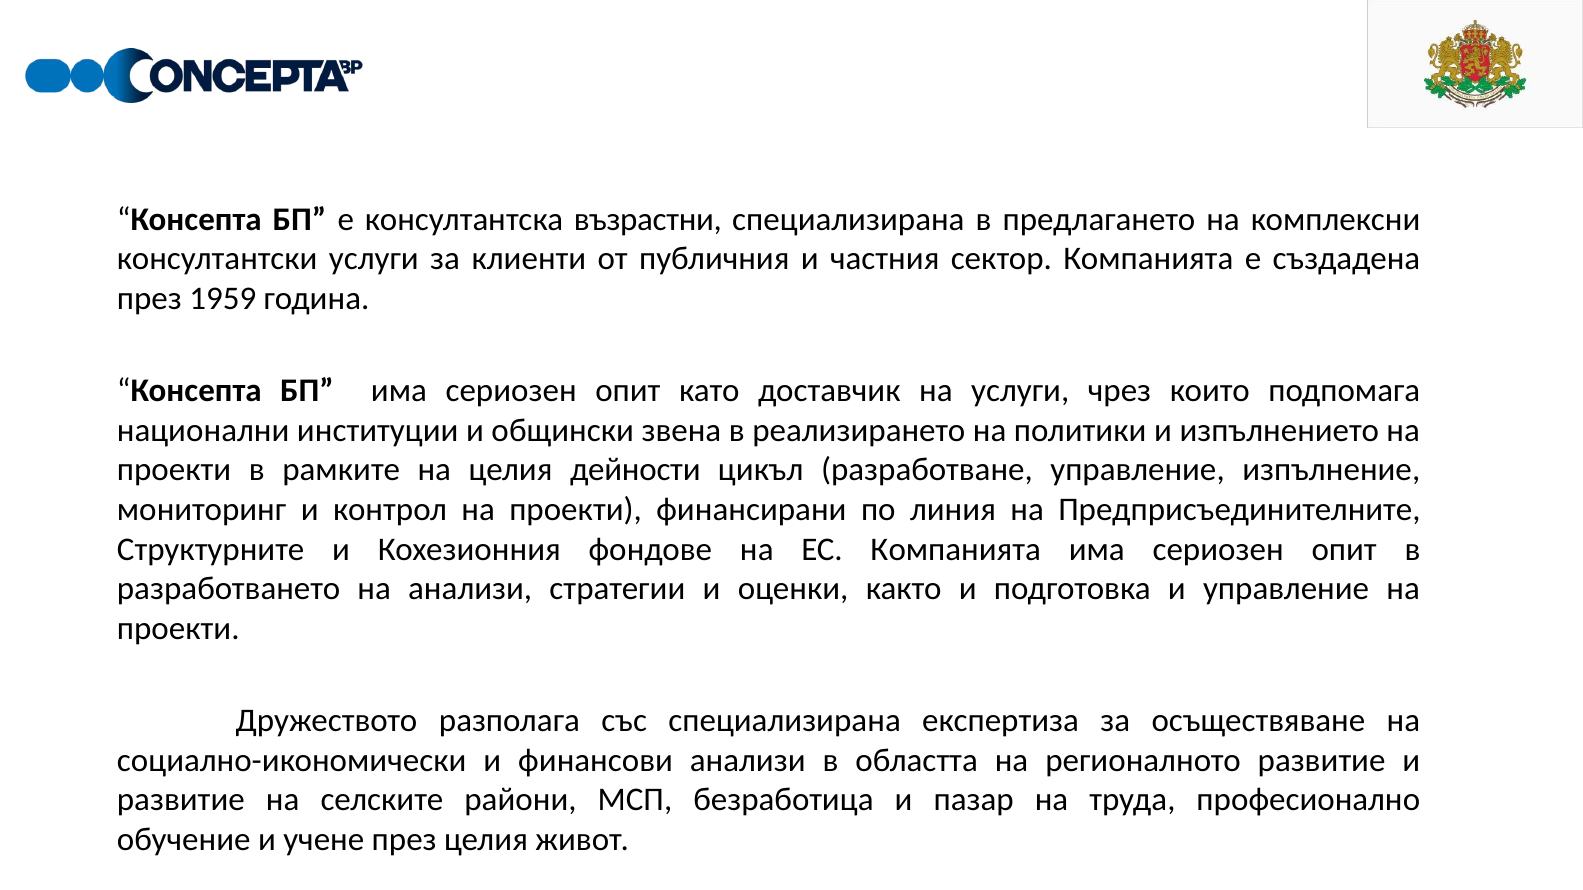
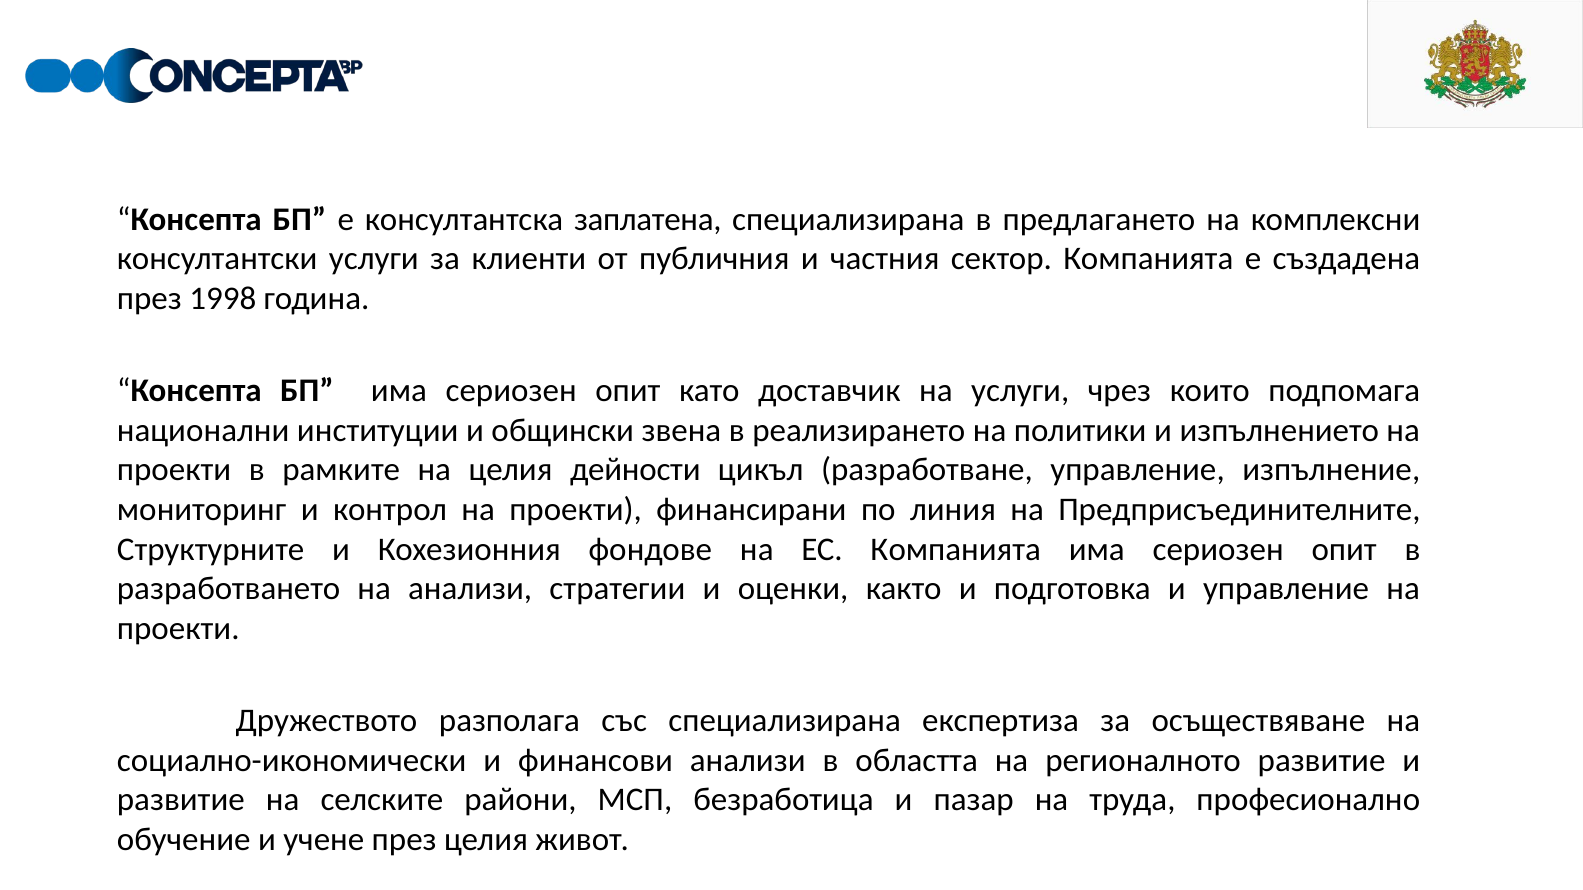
възрастни: възрастни -> заплатена
1959: 1959 -> 1998
